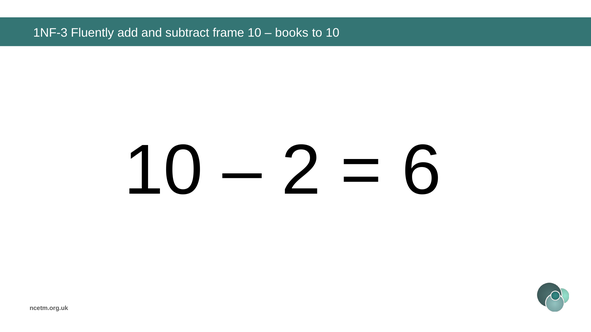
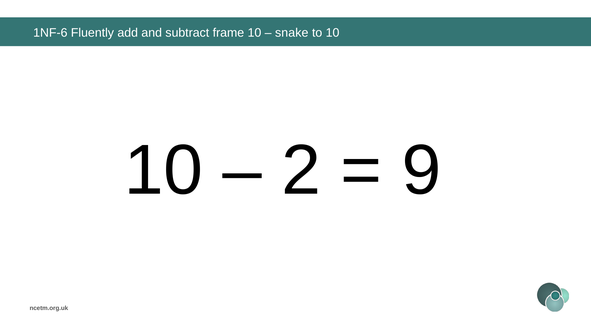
1NF-3: 1NF-3 -> 1NF-6
books: books -> snake
6: 6 -> 9
